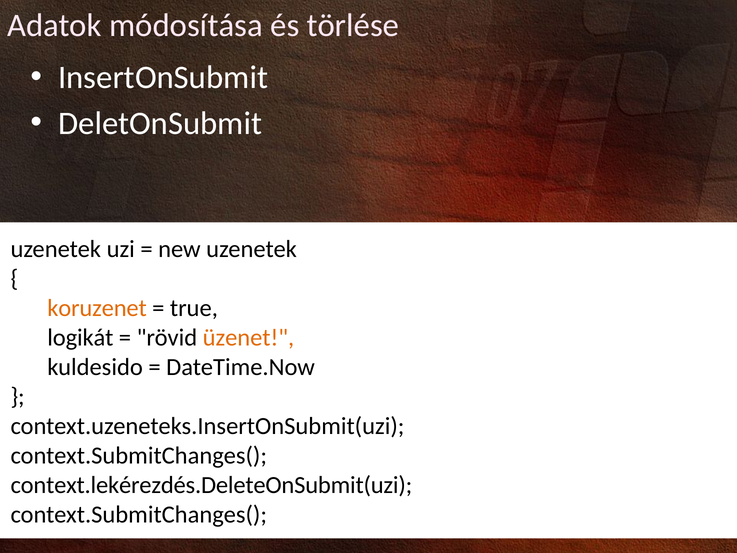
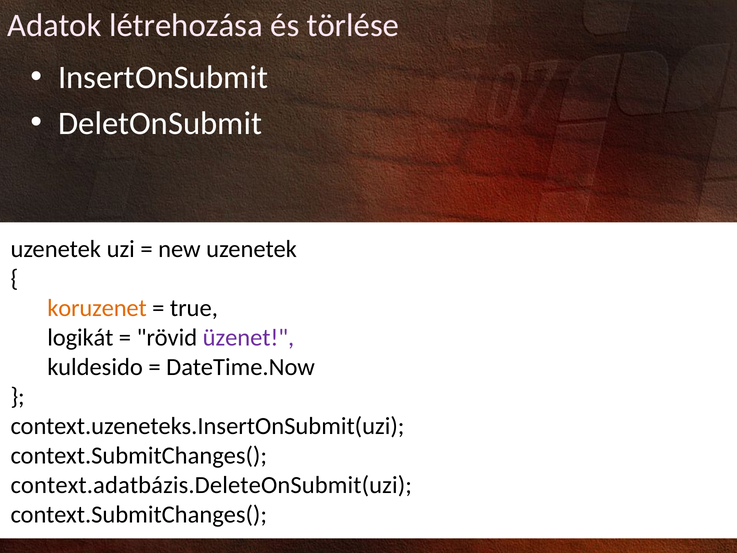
módosítása: módosítása -> létrehozása
üzenet colour: orange -> purple
context.lekérezdés.DeleteOnSubmit(uzi: context.lekérezdés.DeleteOnSubmit(uzi -> context.adatbázis.DeleteOnSubmit(uzi
